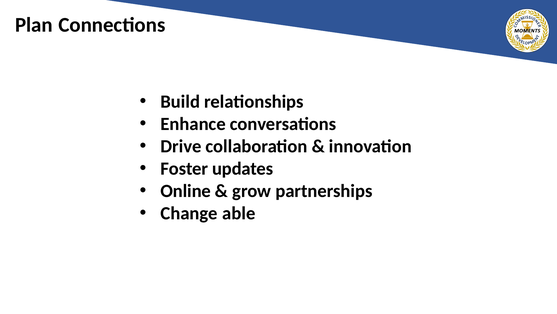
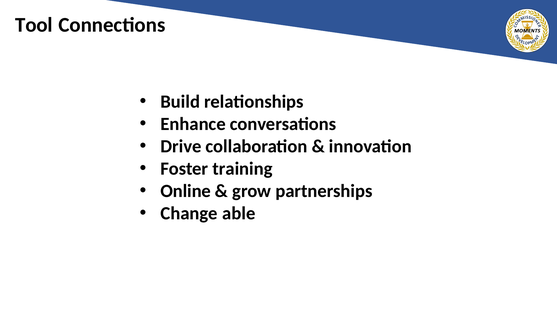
Plan: Plan -> Tool
updates: updates -> training
